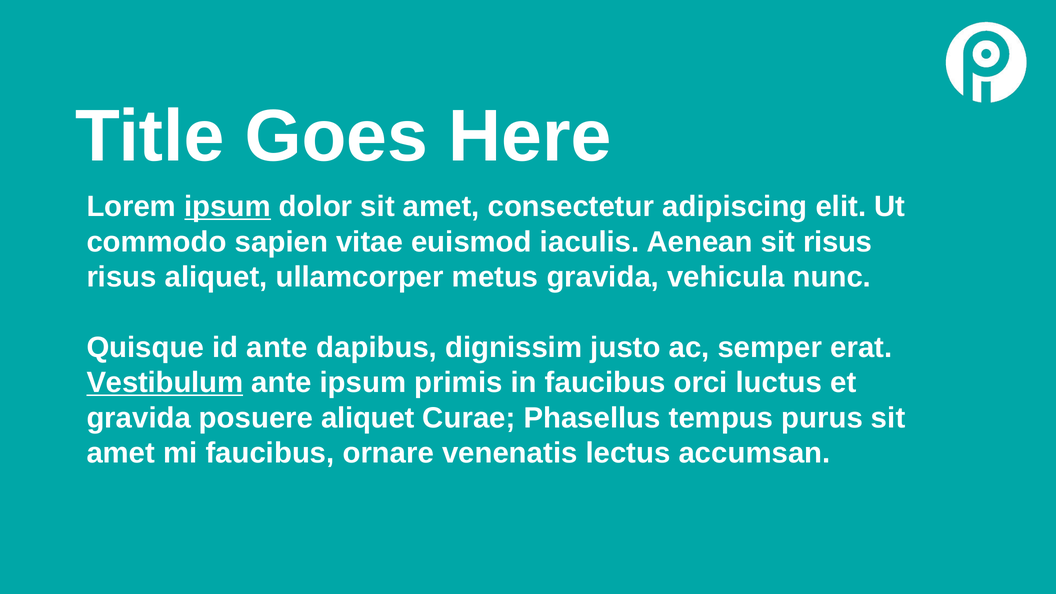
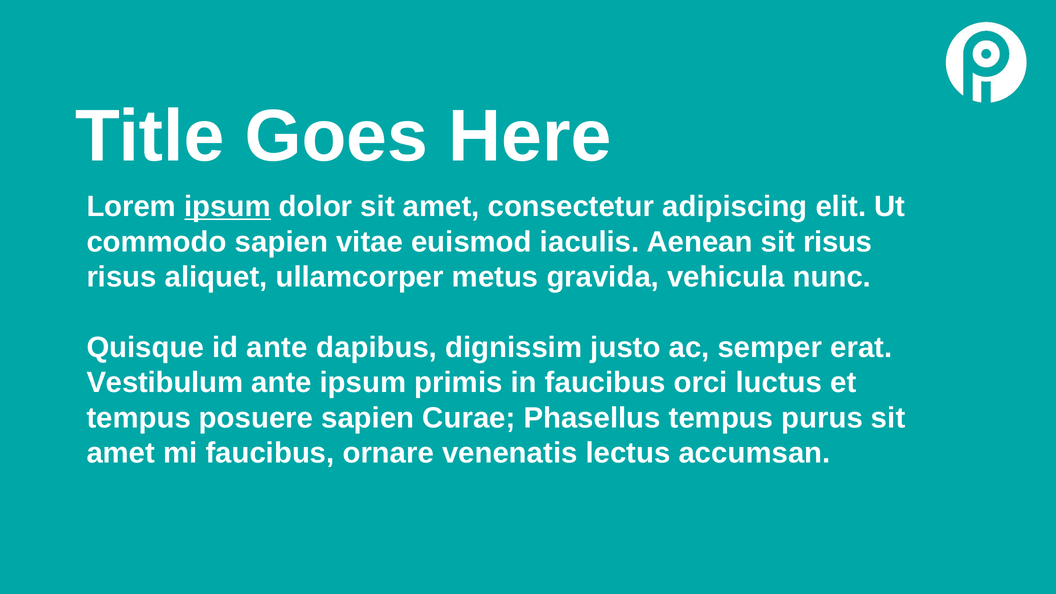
Vestibulum underline: present -> none
gravida at (139, 418): gravida -> tempus
posuere aliquet: aliquet -> sapien
